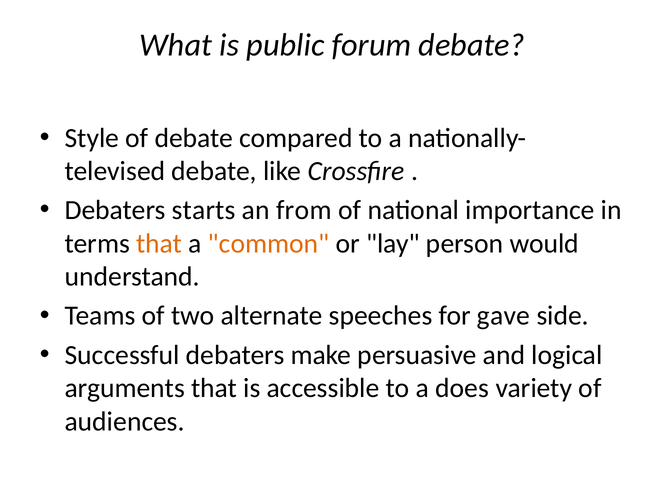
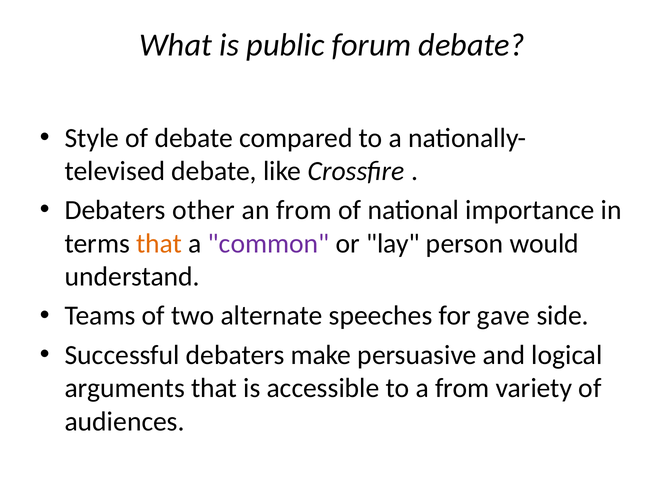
starts: starts -> other
common colour: orange -> purple
a does: does -> from
